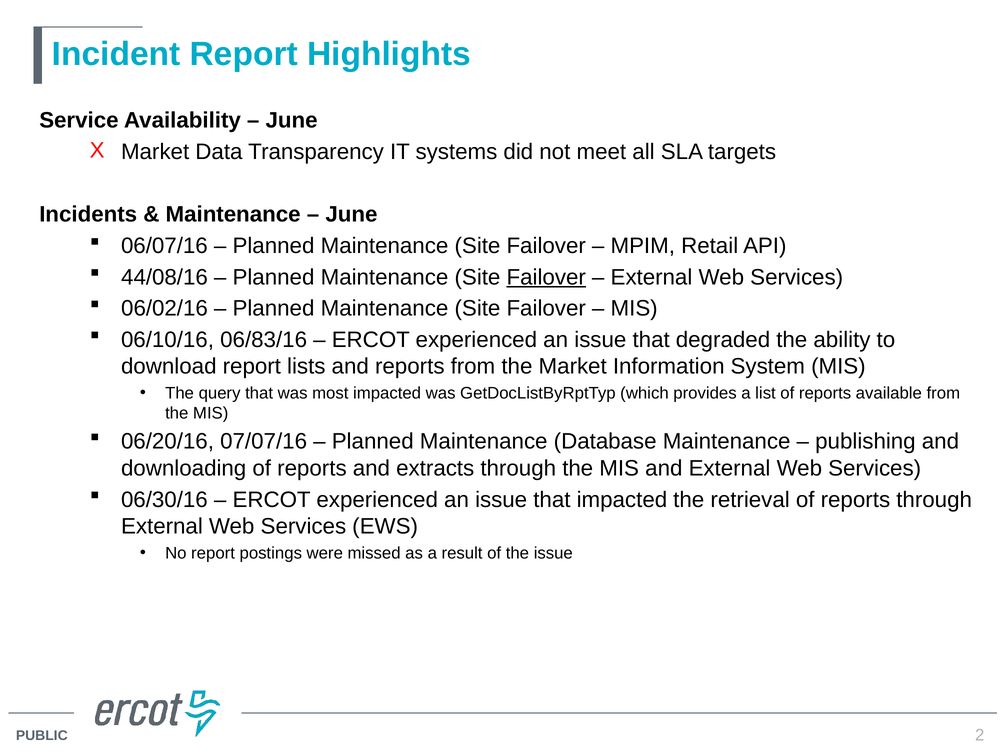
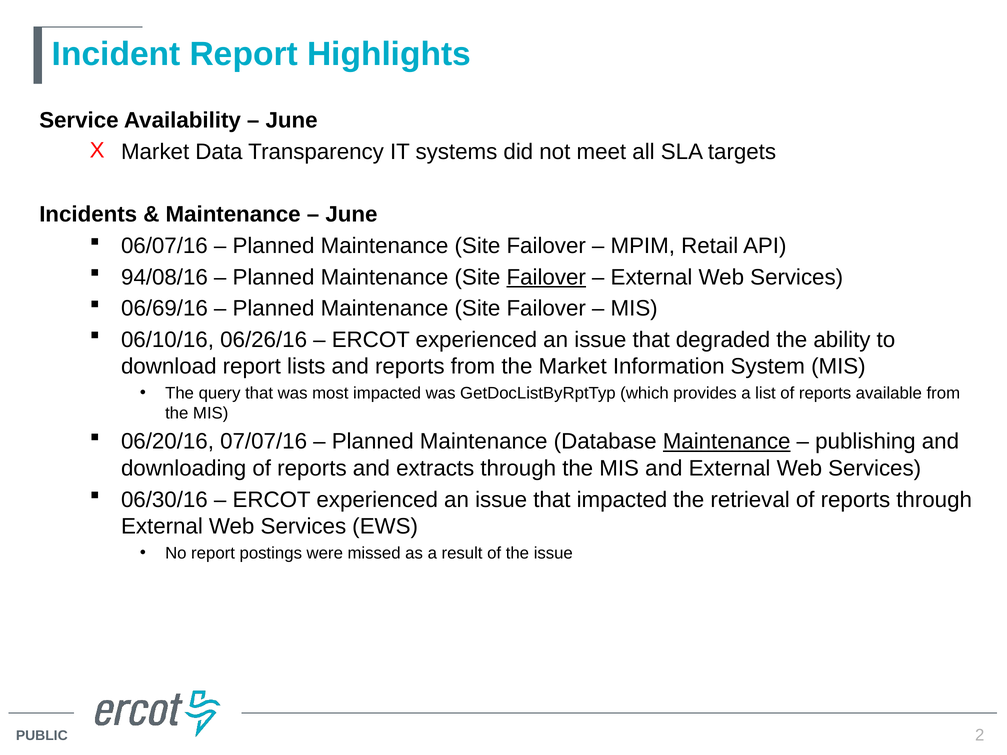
44/08/16: 44/08/16 -> 94/08/16
06/02/16: 06/02/16 -> 06/69/16
06/83/16: 06/83/16 -> 06/26/16
Maintenance at (727, 442) underline: none -> present
